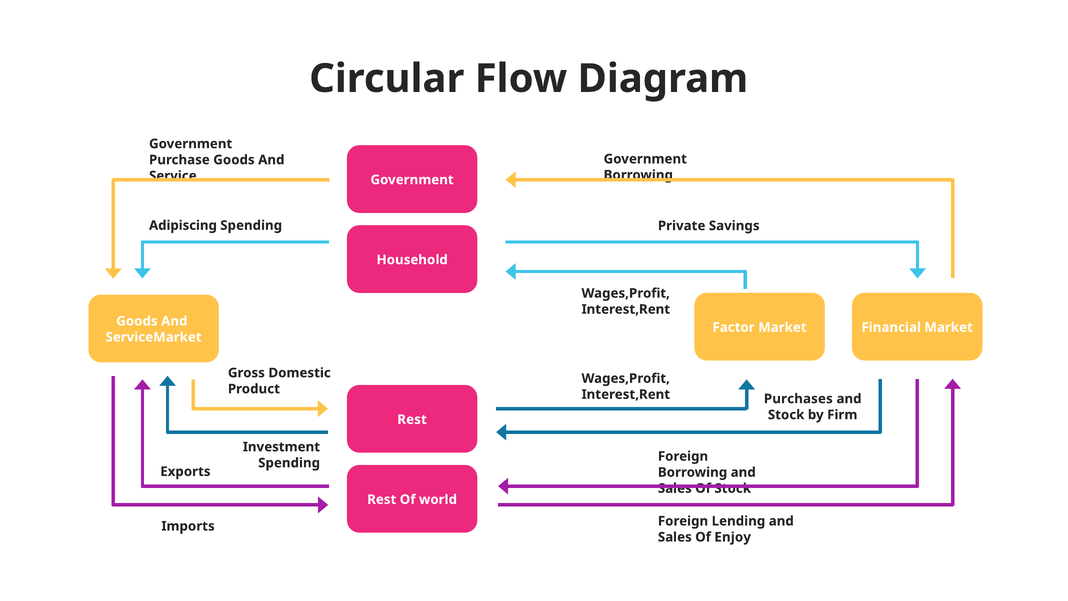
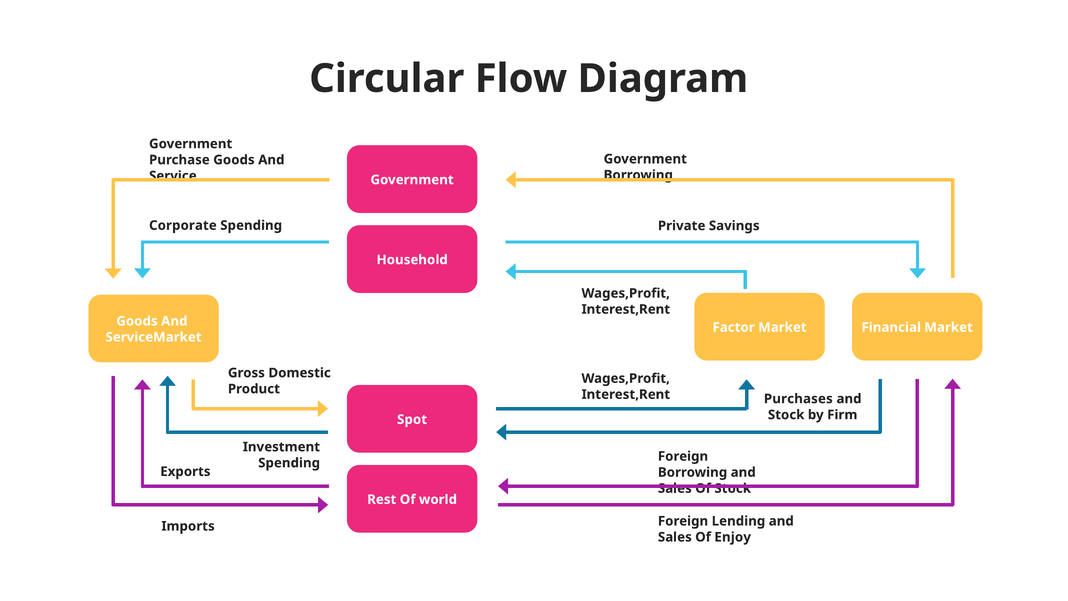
Adipiscing: Adipiscing -> Corporate
Rest at (412, 419): Rest -> Spot
